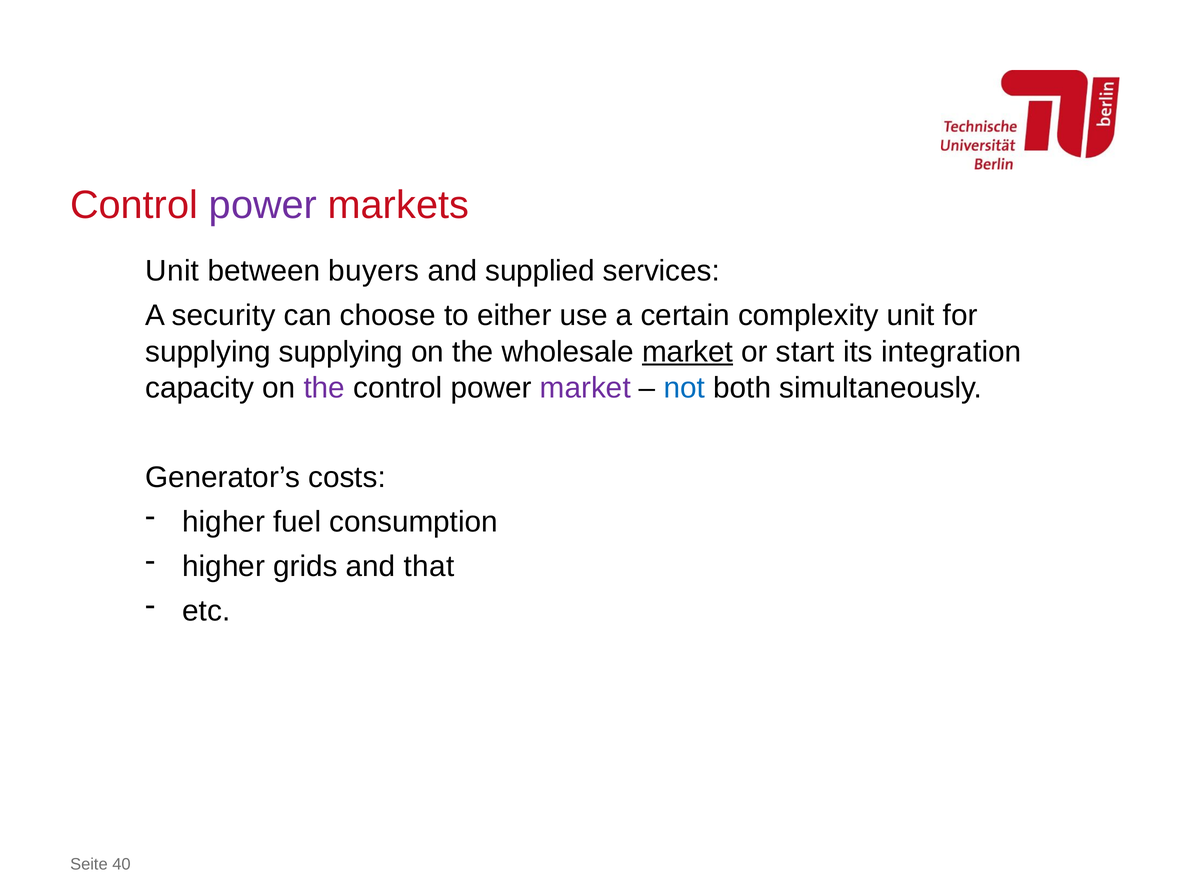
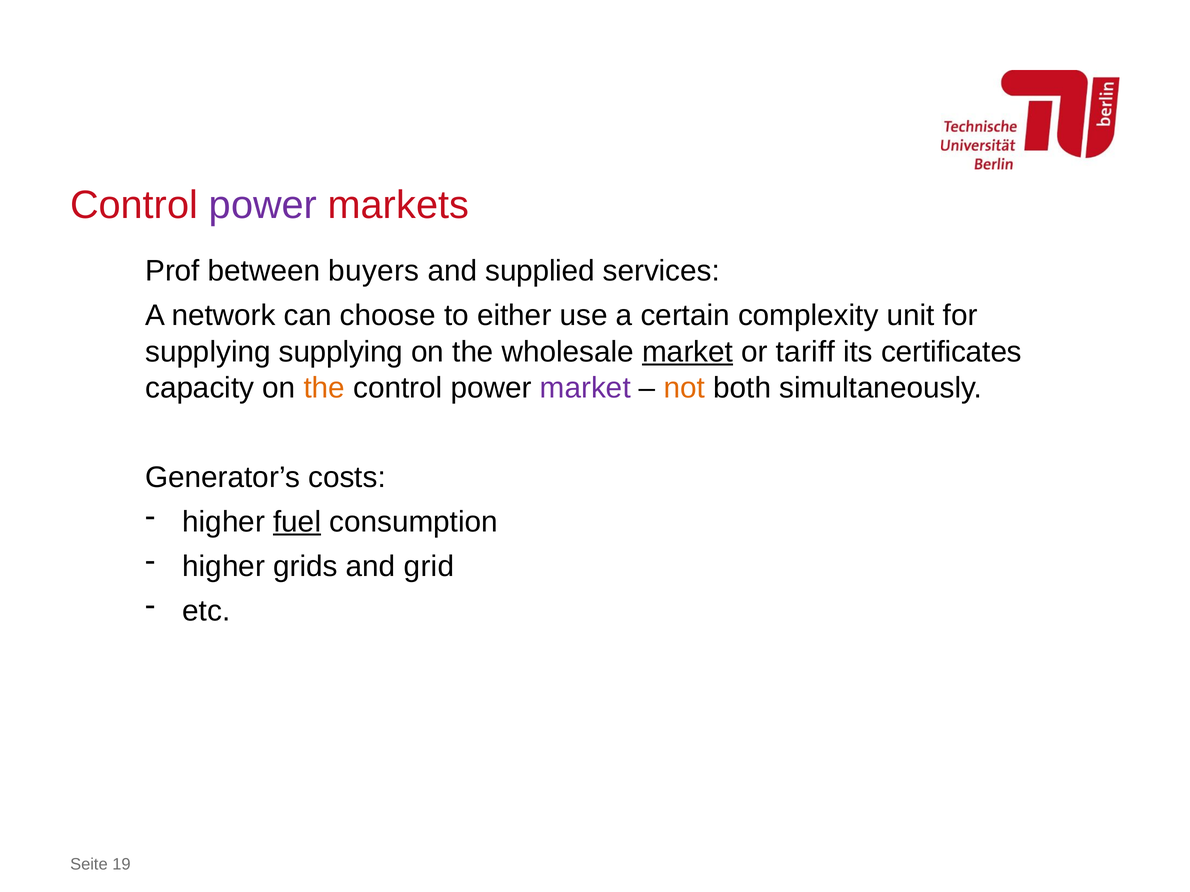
Unit at (172, 271): Unit -> Prof
security: security -> network
start: start -> tariff
integration: integration -> certificates
the at (324, 388) colour: purple -> orange
not colour: blue -> orange
fuel underline: none -> present
that: that -> grid
40: 40 -> 19
